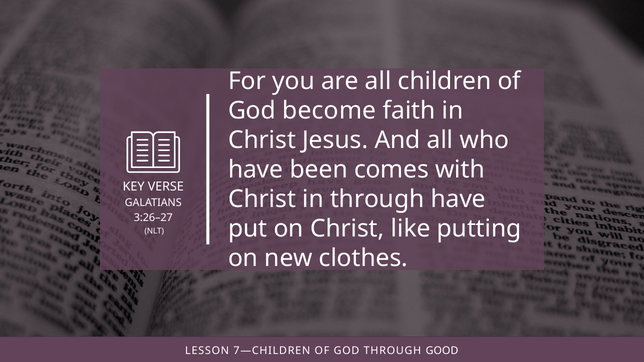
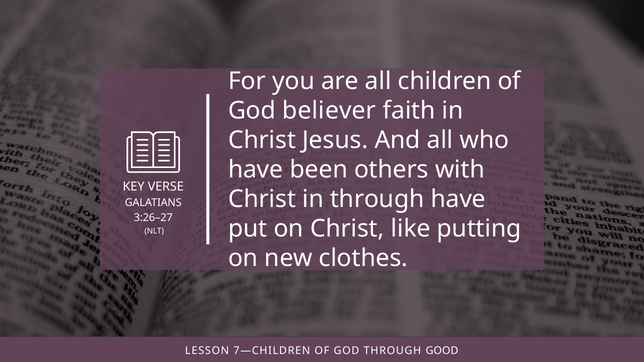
become: become -> believer
comes: comes -> others
